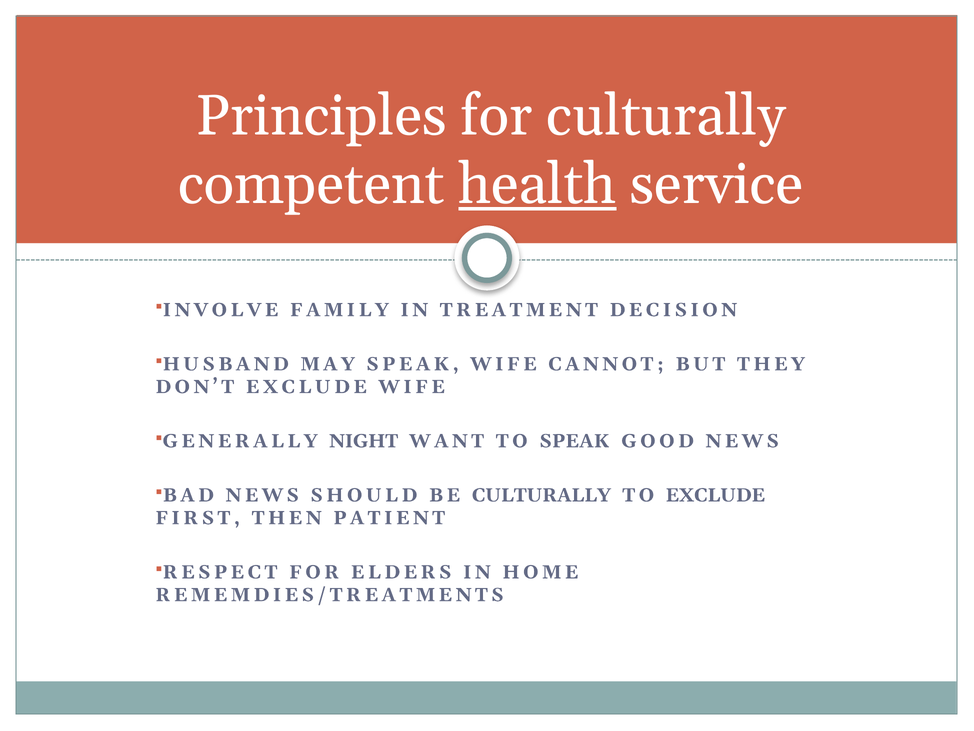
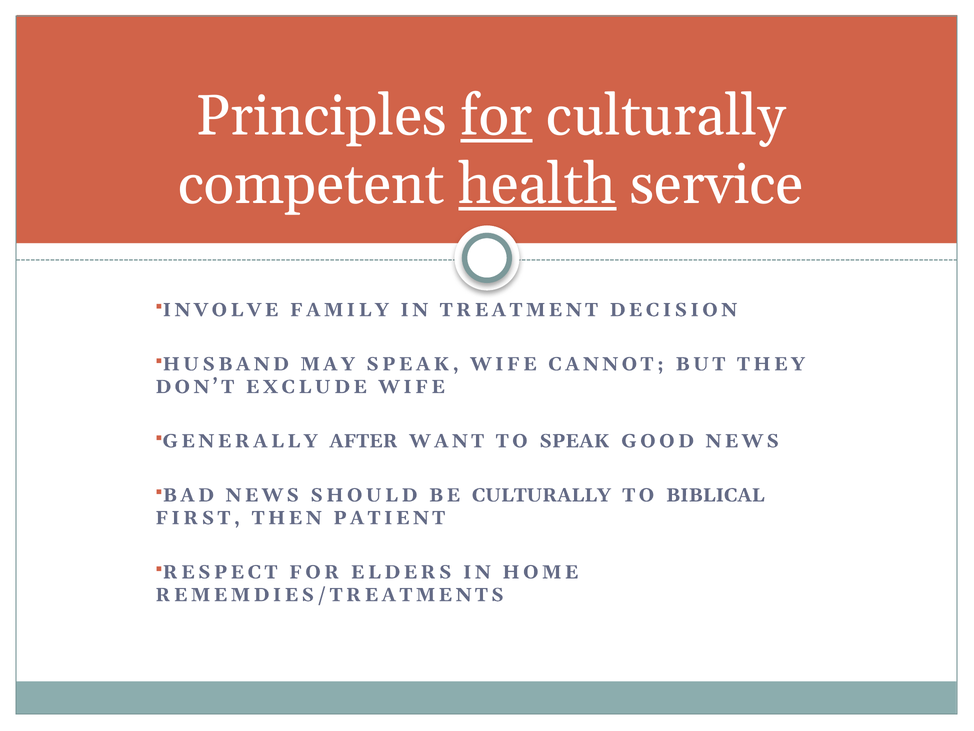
for at (496, 116) underline: none -> present
NIGHT: NIGHT -> AFTER
TO EXCLUDE: EXCLUDE -> BIBLICAL
